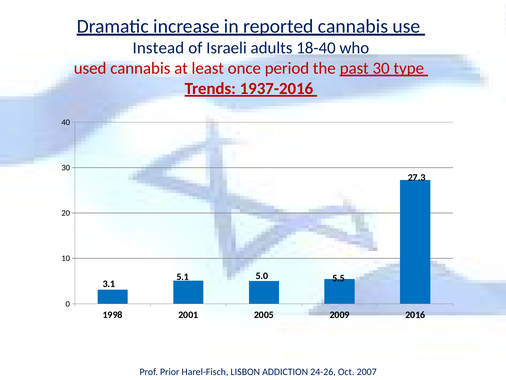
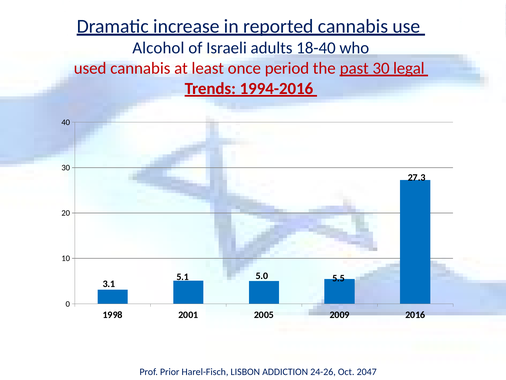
Instead: Instead -> Alcohol
type: type -> legal
1937-2016: 1937-2016 -> 1994-2016
2007: 2007 -> 2047
